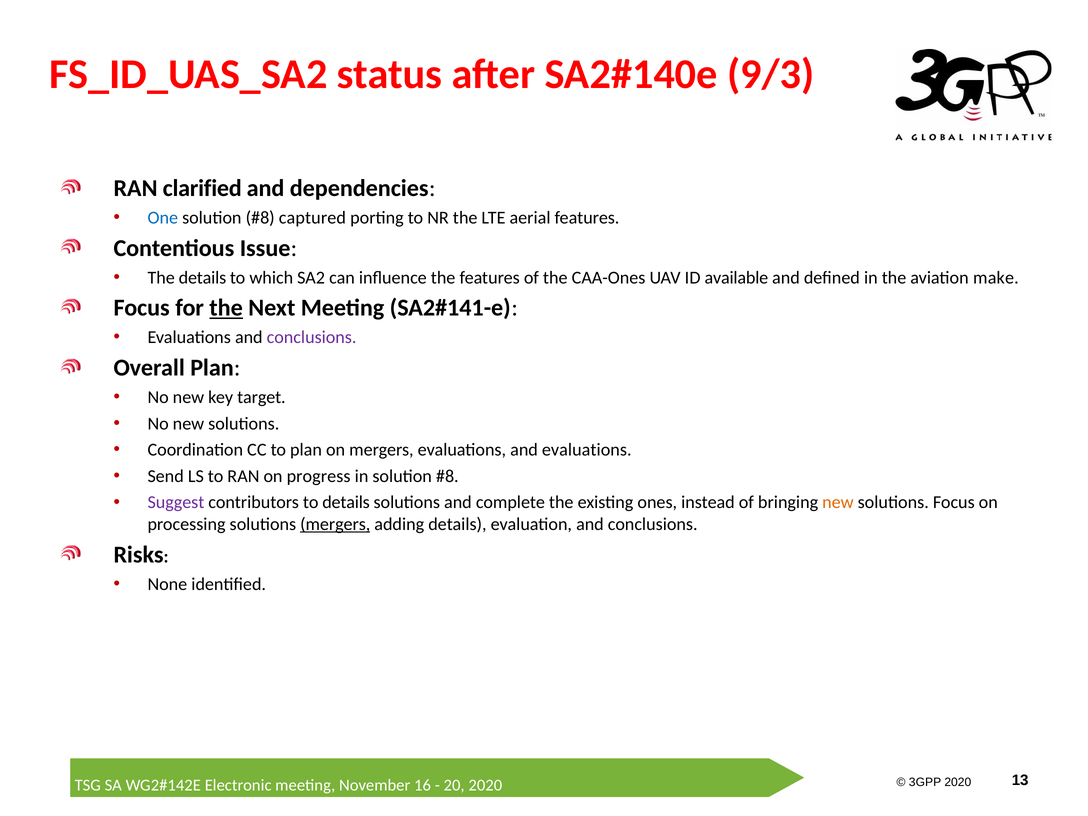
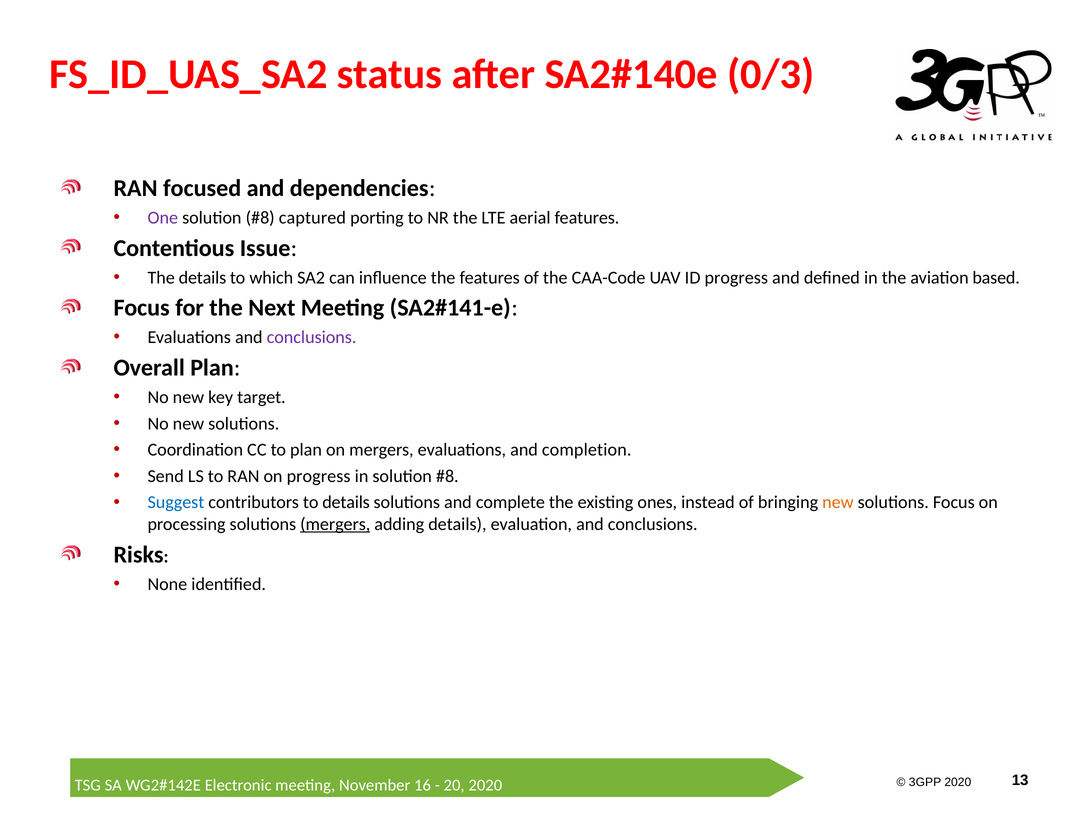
9/3: 9/3 -> 0/3
clarified: clarified -> focused
One colour: blue -> purple
CAA-Ones: CAA-Ones -> CAA-Code
ID available: available -> progress
make: make -> based
the at (226, 308) underline: present -> none
and evaluations: evaluations -> completion
Suggest colour: purple -> blue
